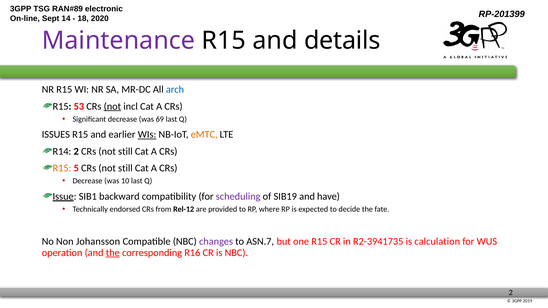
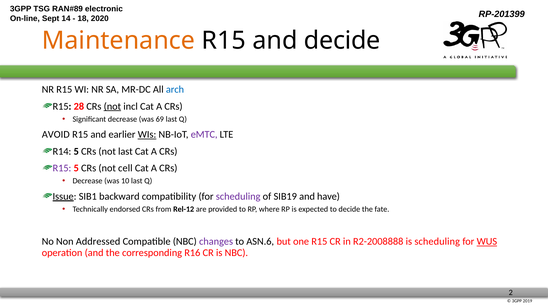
Maintenance colour: purple -> orange
and details: details -> decide
53: 53 -> 28
ISSUES: ISSUES -> AVOID
eMTC colour: orange -> purple
R14 2: 2 -> 5
still at (125, 152): still -> last
R15 at (62, 168) colour: orange -> purple
5 CRs not still: still -> cell
Johansson: Johansson -> Addressed
ASN.7: ASN.7 -> ASN.6
R2-3941735: R2-3941735 -> R2-2008888
is calculation: calculation -> scheduling
WUS underline: none -> present
the at (113, 253) underline: present -> none
